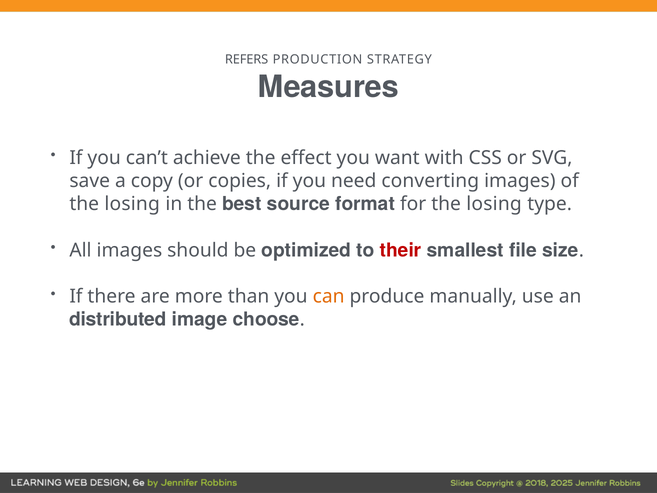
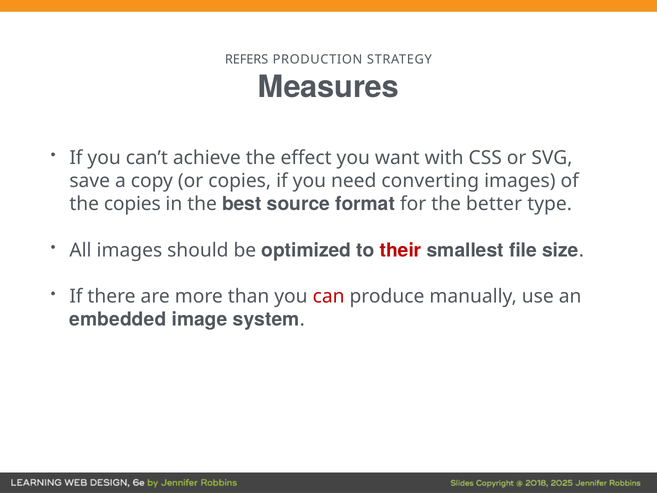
losing at (132, 204): losing -> copies
for the losing: losing -> better
can colour: orange -> red
distributed: distributed -> embedded
choose: choose -> system
